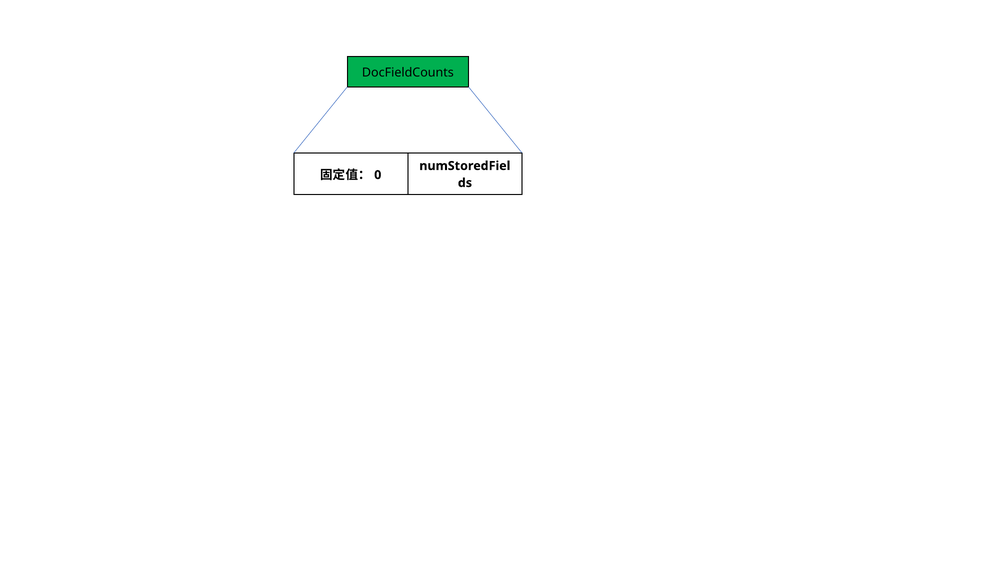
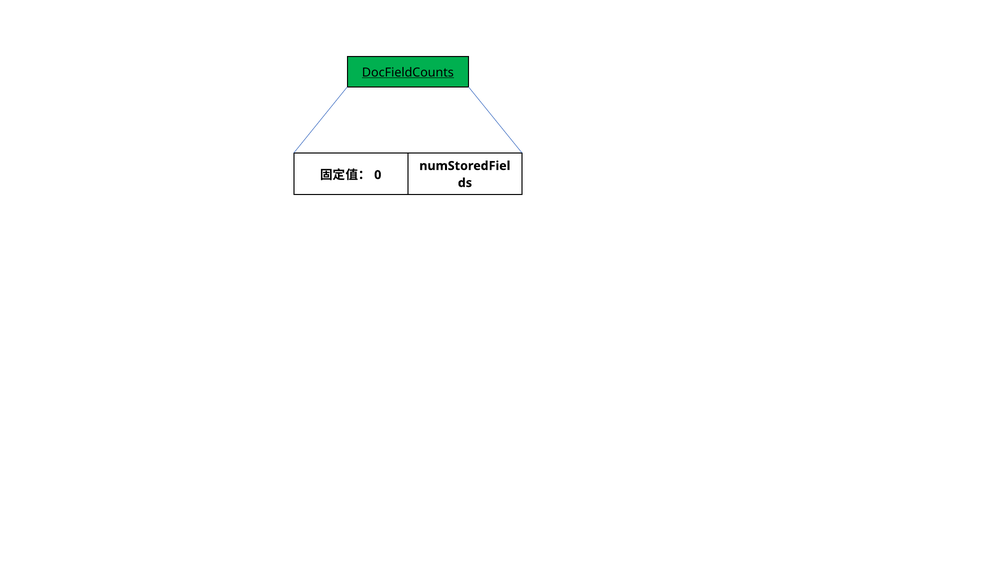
DocFieldCounts underline: none -> present
